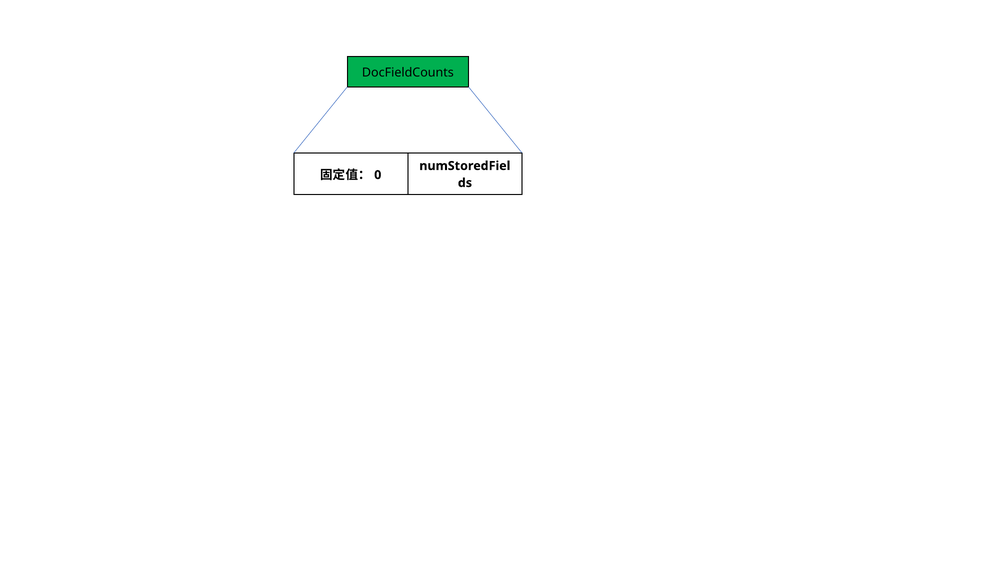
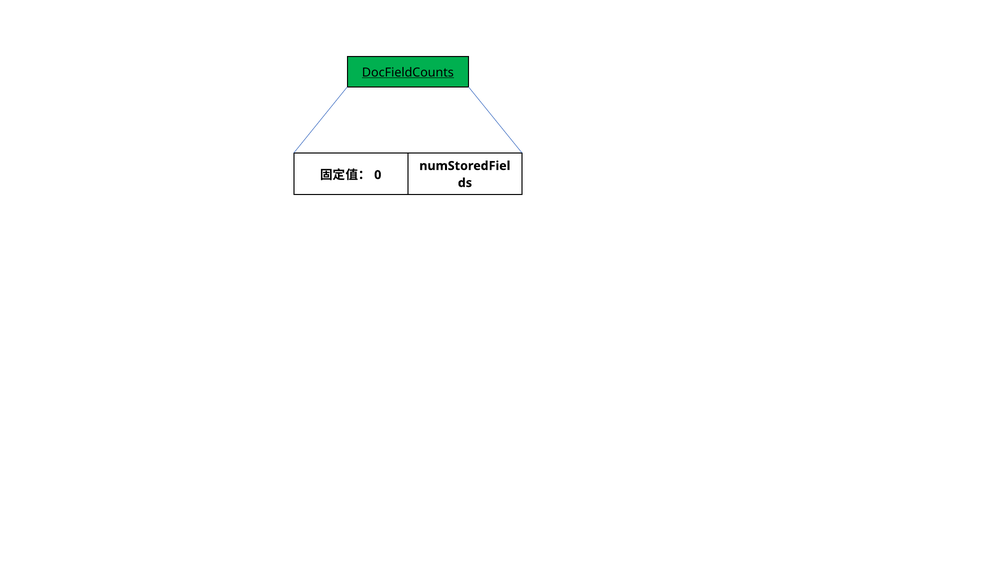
DocFieldCounts underline: none -> present
